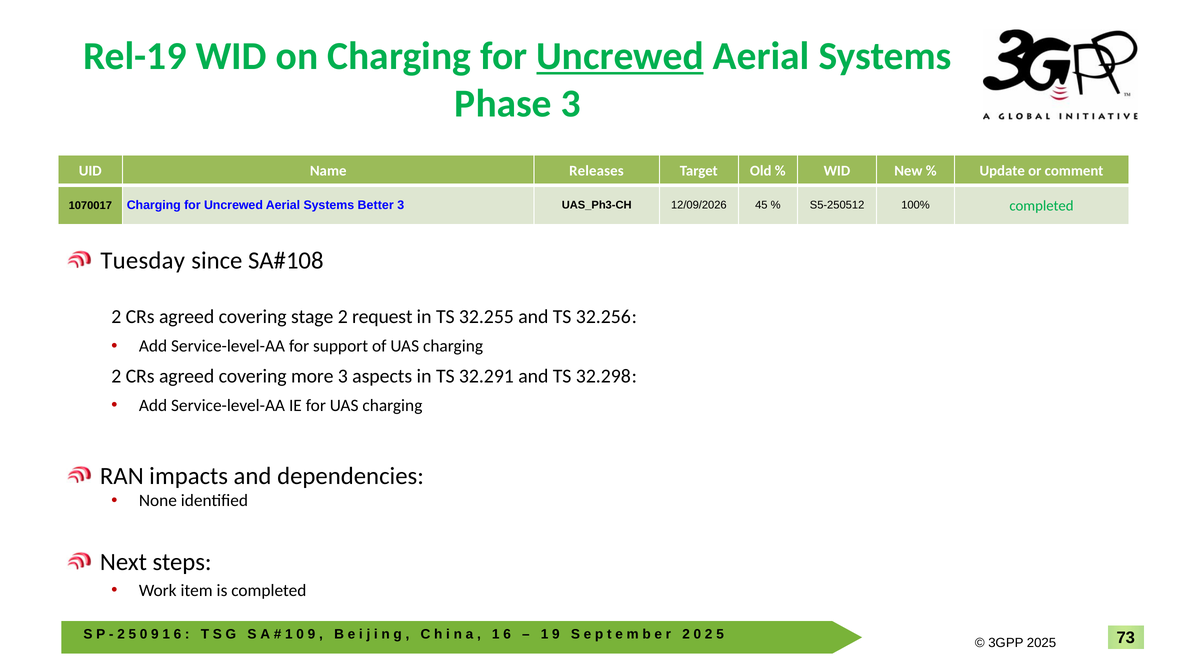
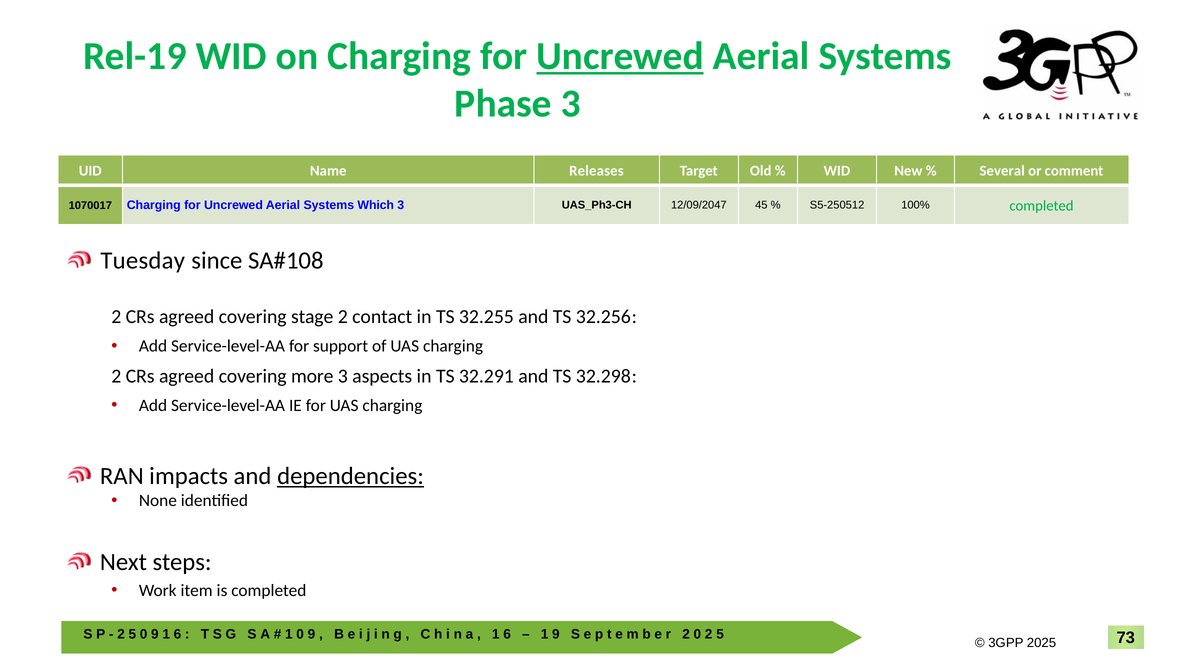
Update: Update -> Several
Better: Better -> Which
12/09/2026: 12/09/2026 -> 12/09/2047
request: request -> contact
dependencies underline: none -> present
